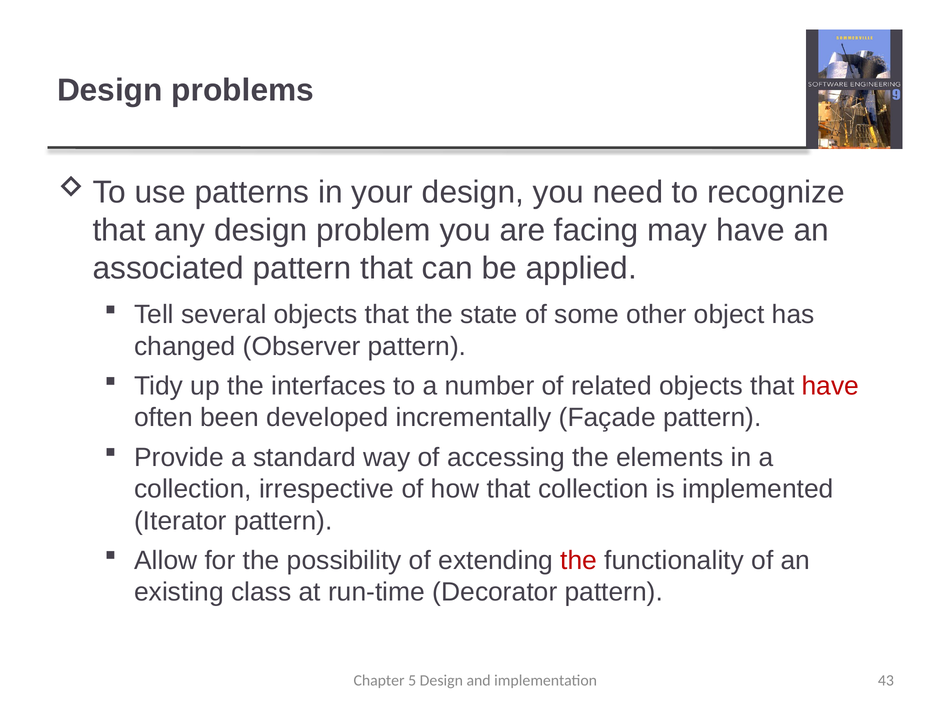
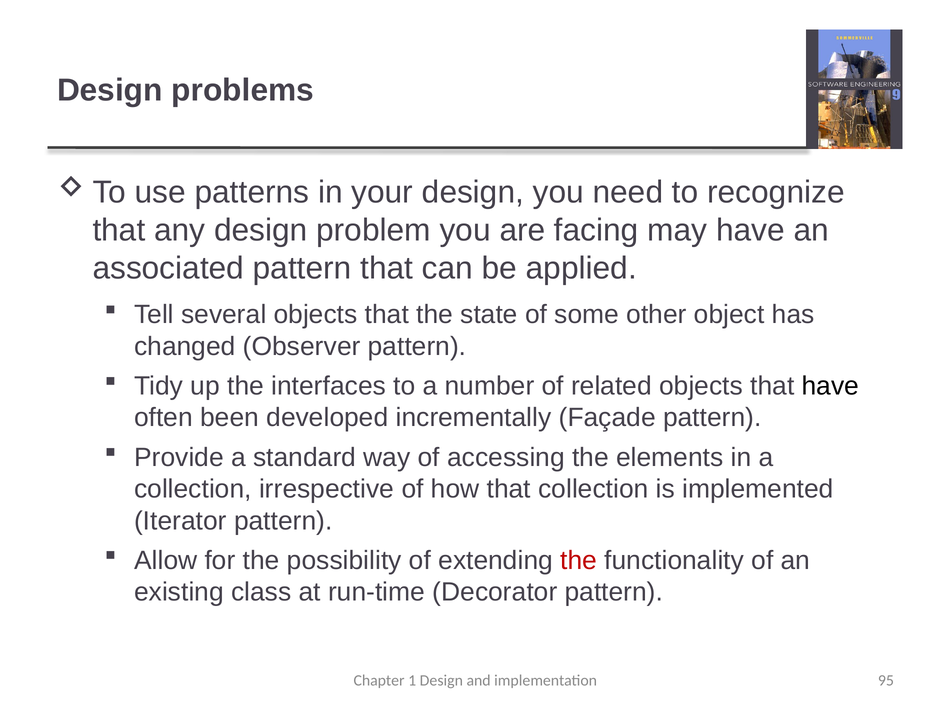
have at (830, 386) colour: red -> black
5: 5 -> 1
43: 43 -> 95
